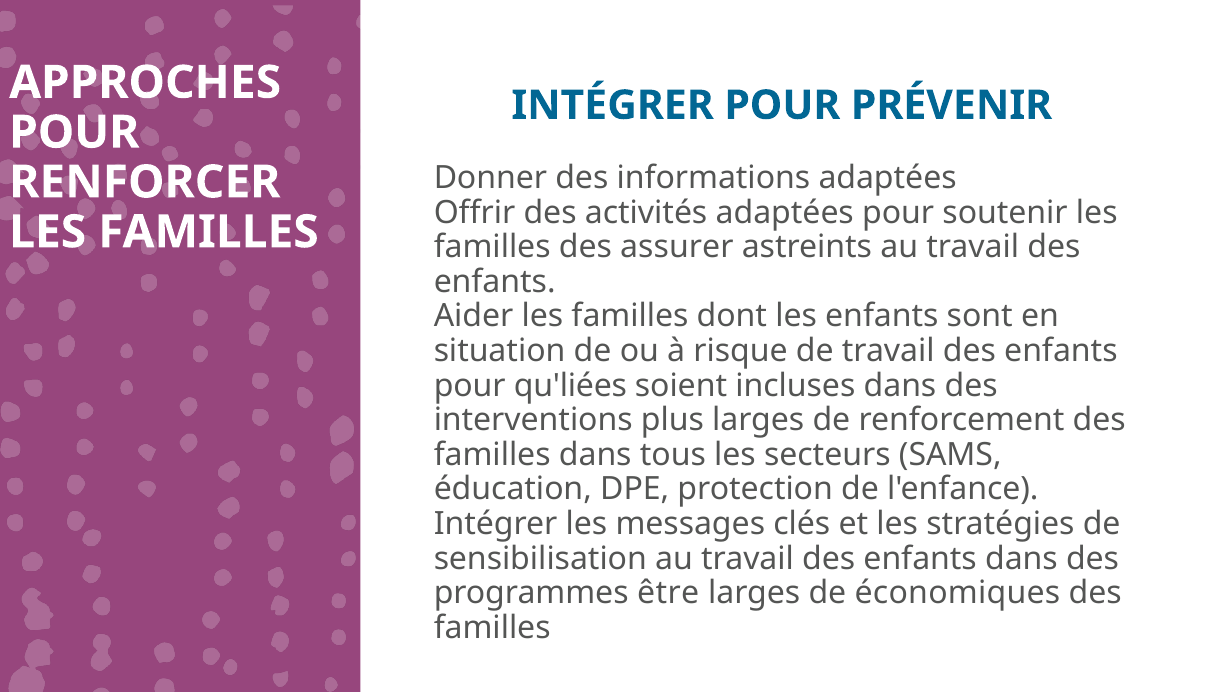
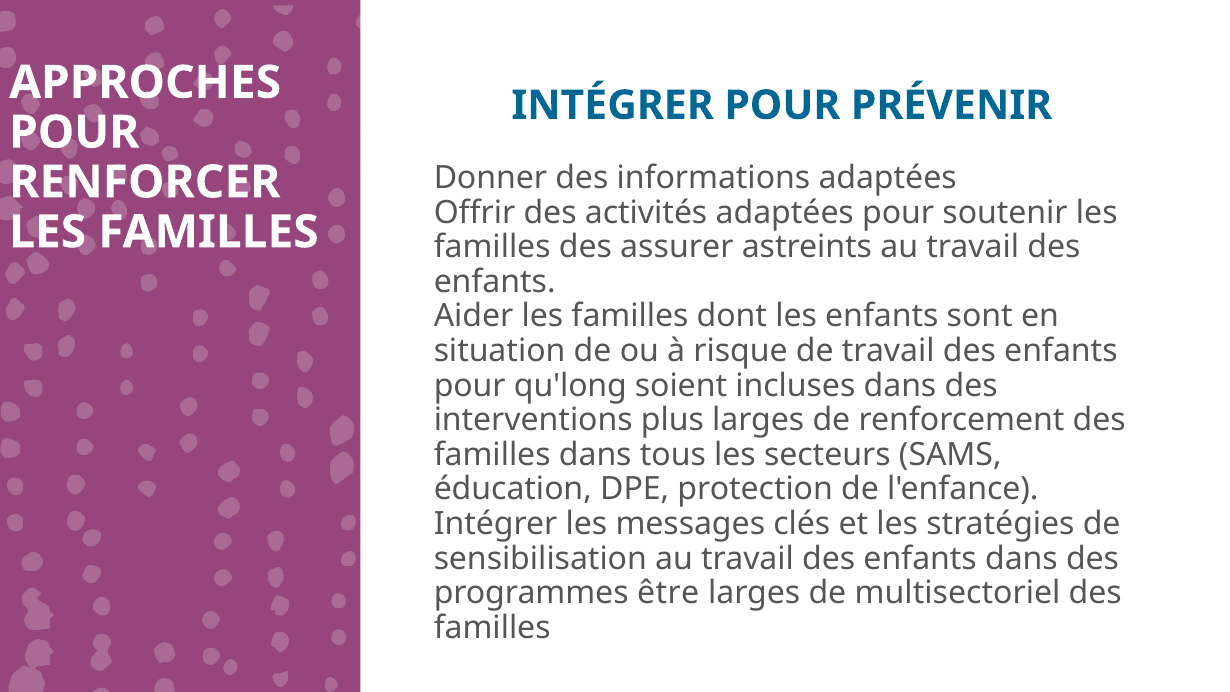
qu'liées: qu'liées -> qu'long
économiques: économiques -> multisectoriel
